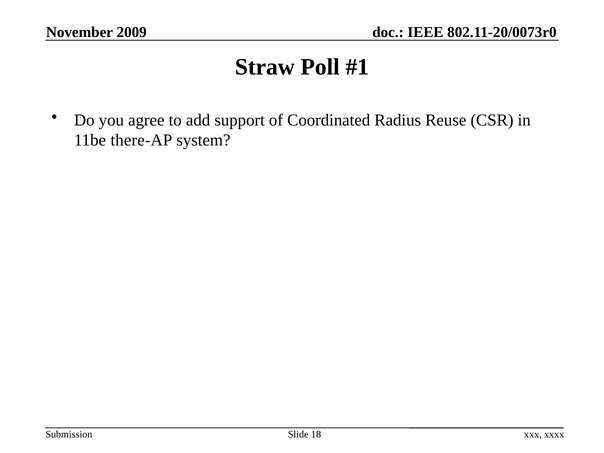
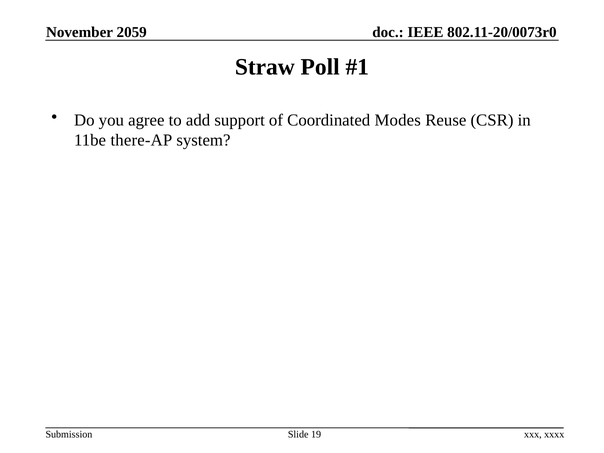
2009: 2009 -> 2059
Radius: Radius -> Modes
18: 18 -> 19
